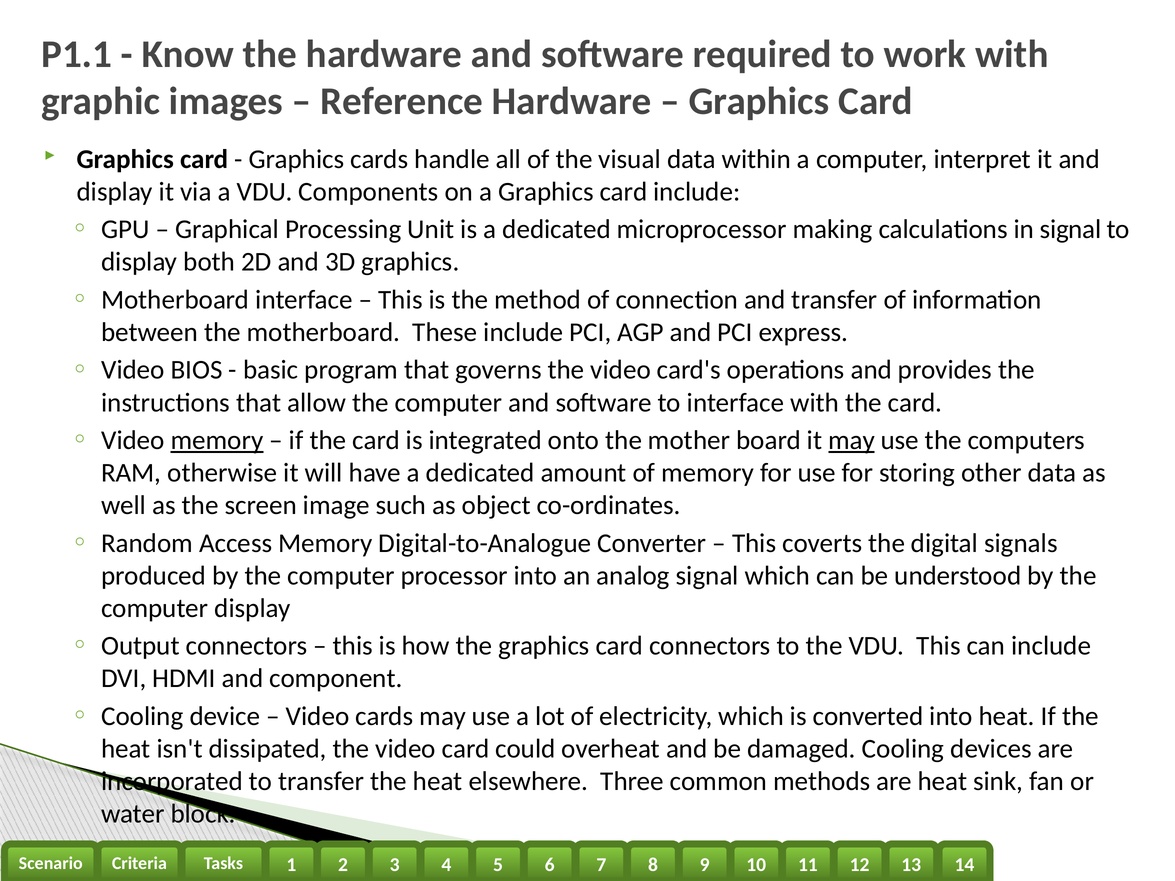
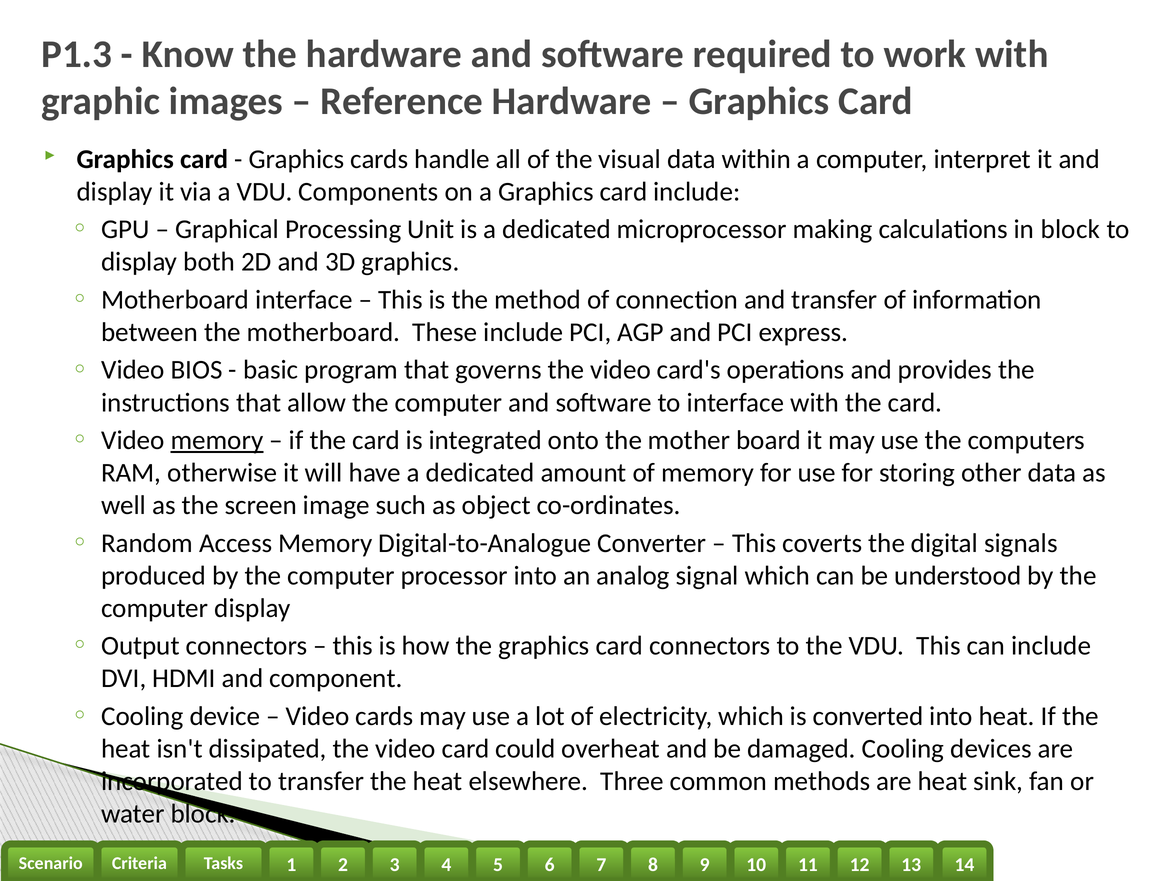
P1.1: P1.1 -> P1.3
in signal: signal -> block
may at (852, 440) underline: present -> none
